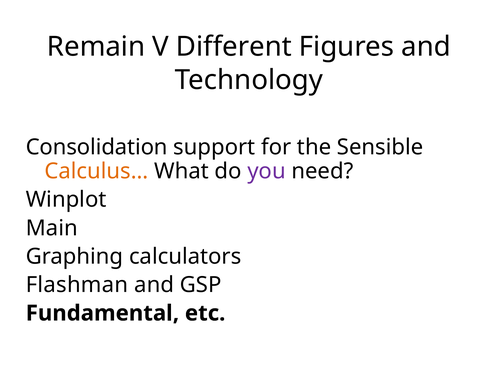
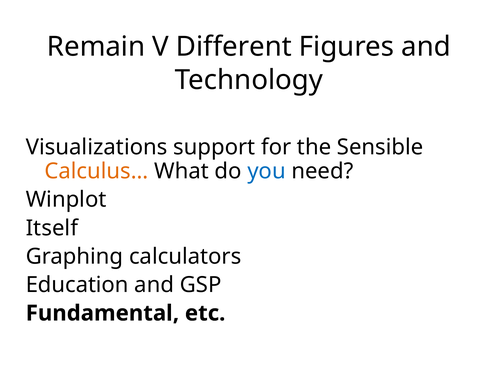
Consolidation: Consolidation -> Visualizations
you colour: purple -> blue
Main: Main -> Itself
Flashman: Flashman -> Education
